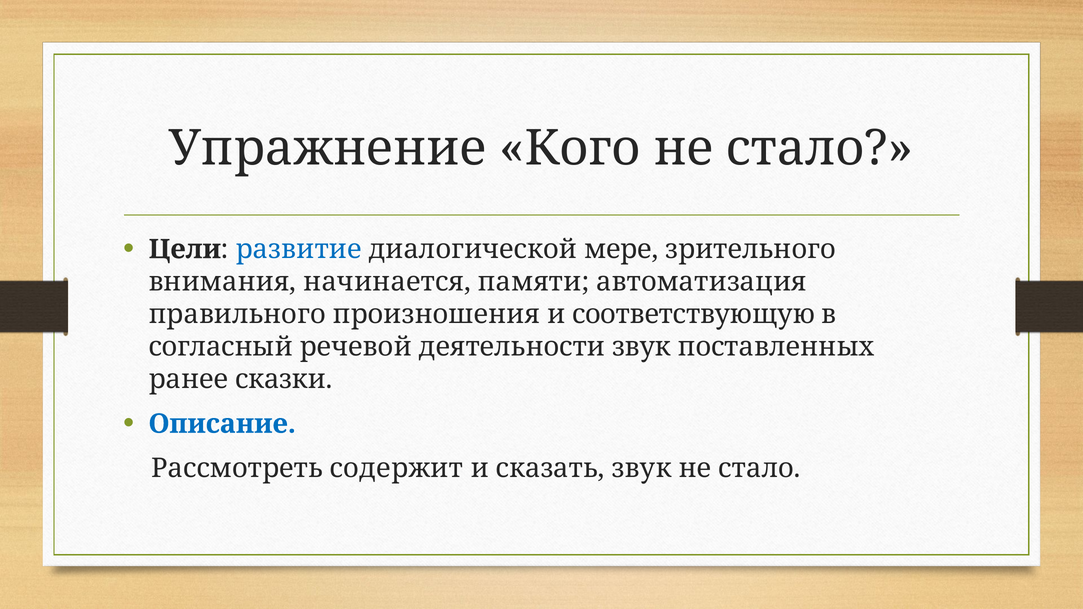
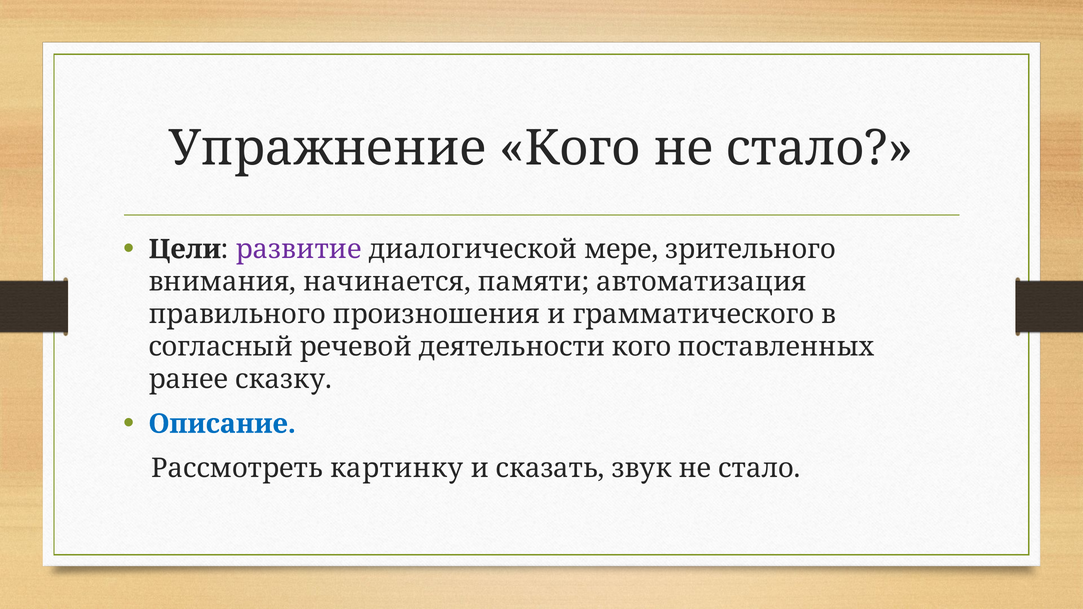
развитие colour: blue -> purple
соответствующую: соответствующую -> грамматического
деятельности звук: звук -> кого
сказки: сказки -> сказку
содержит: содержит -> картинку
